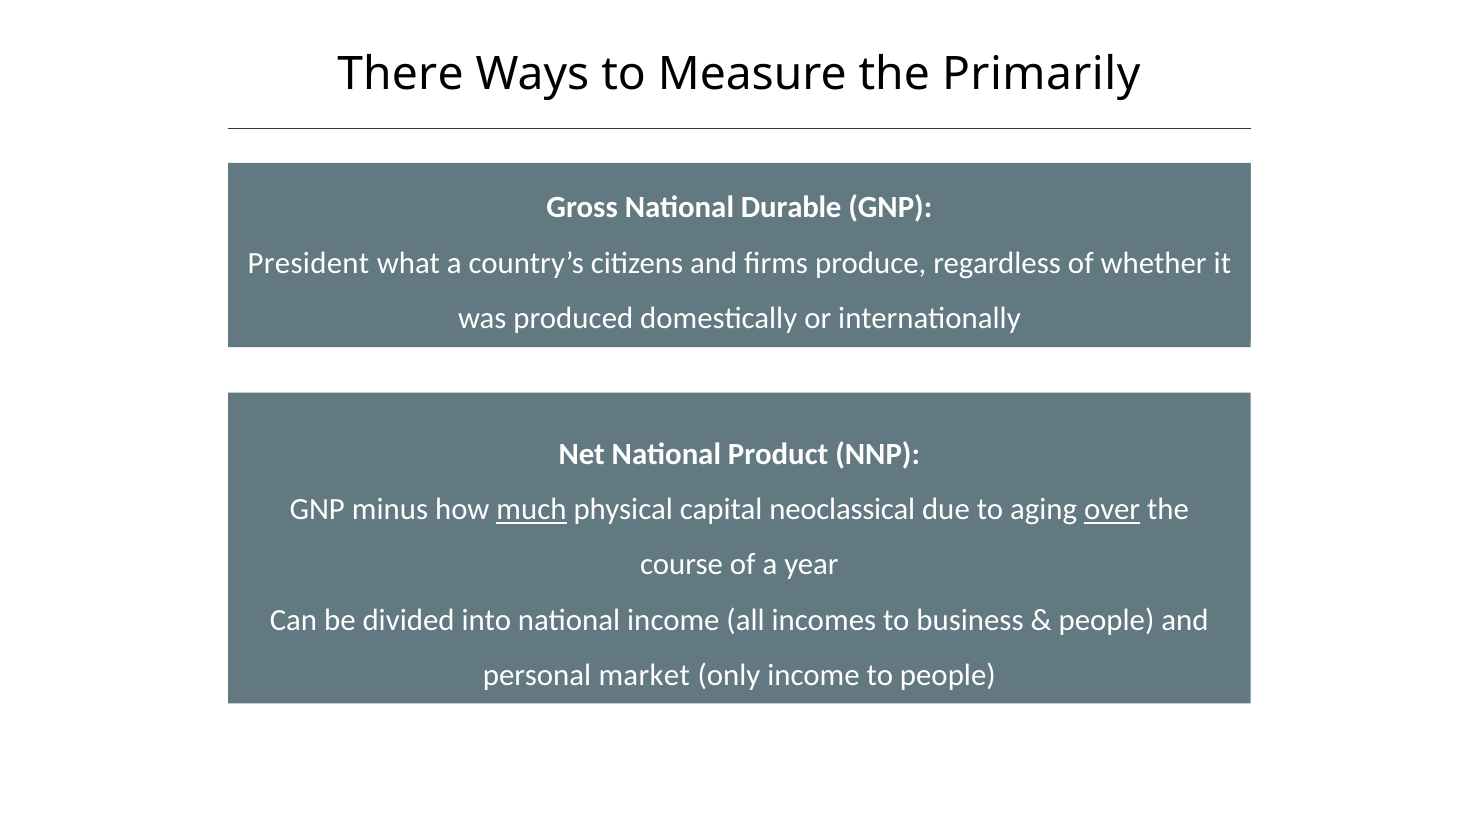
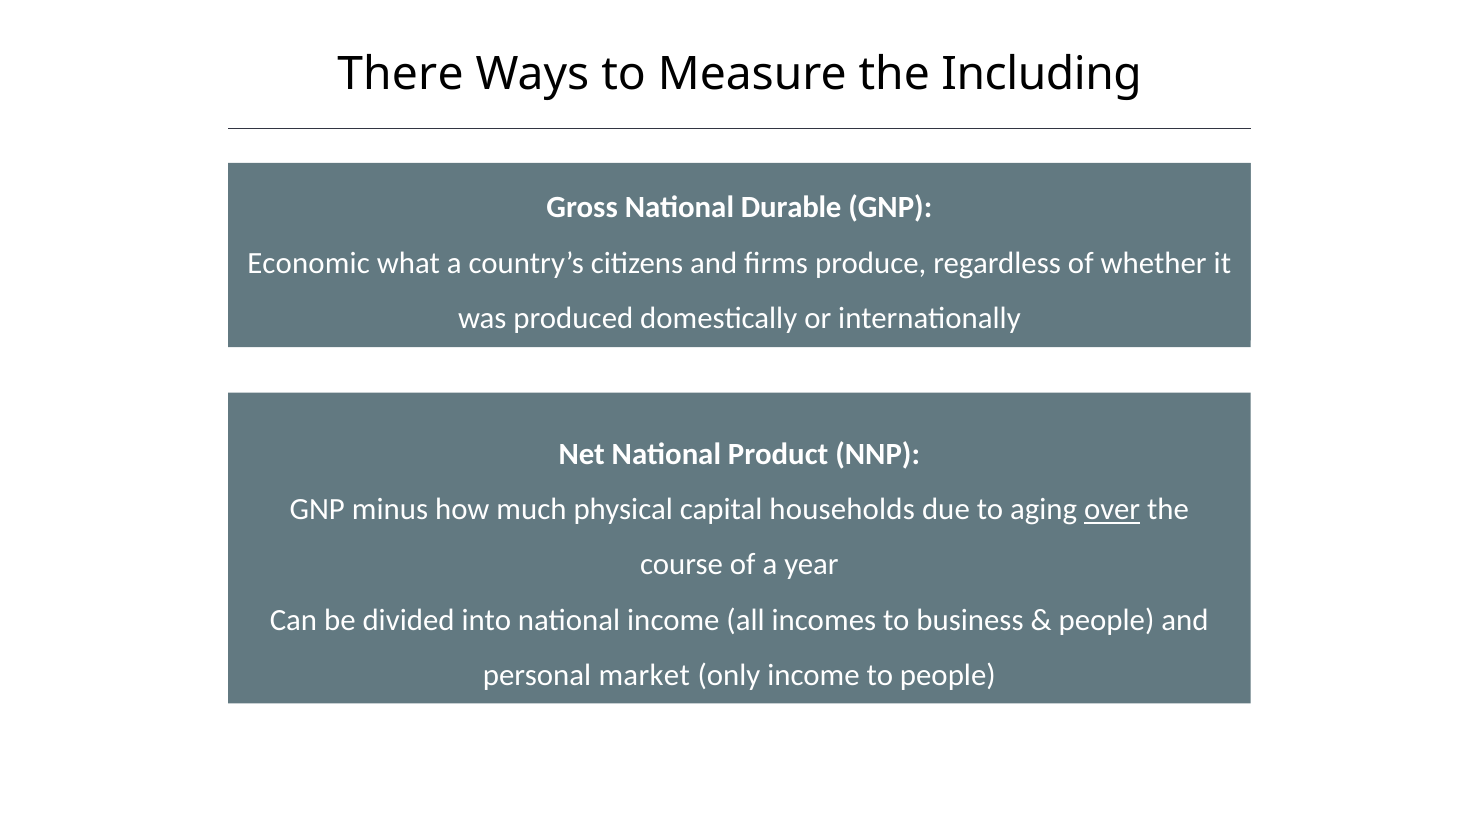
Primarily: Primarily -> Including
President: President -> Economic
much underline: present -> none
neoclassical: neoclassical -> households
